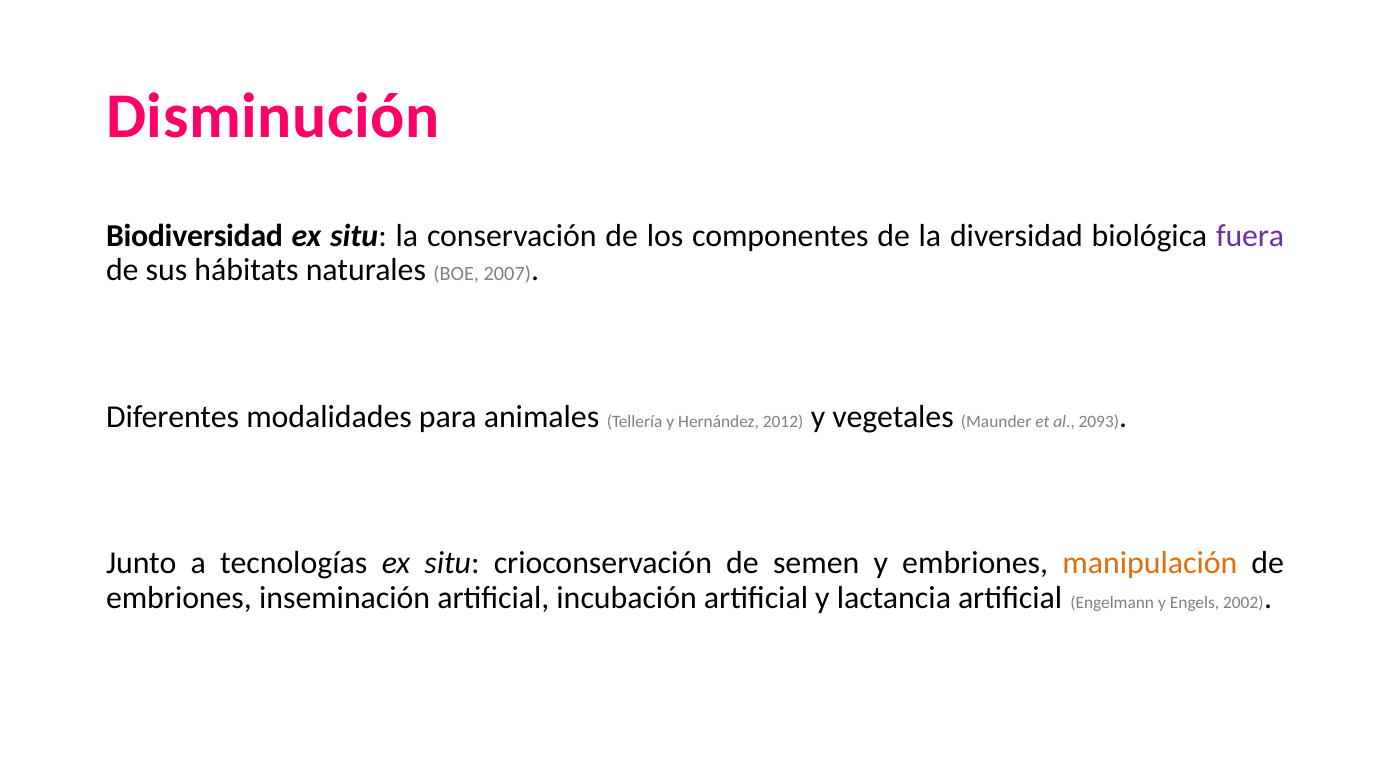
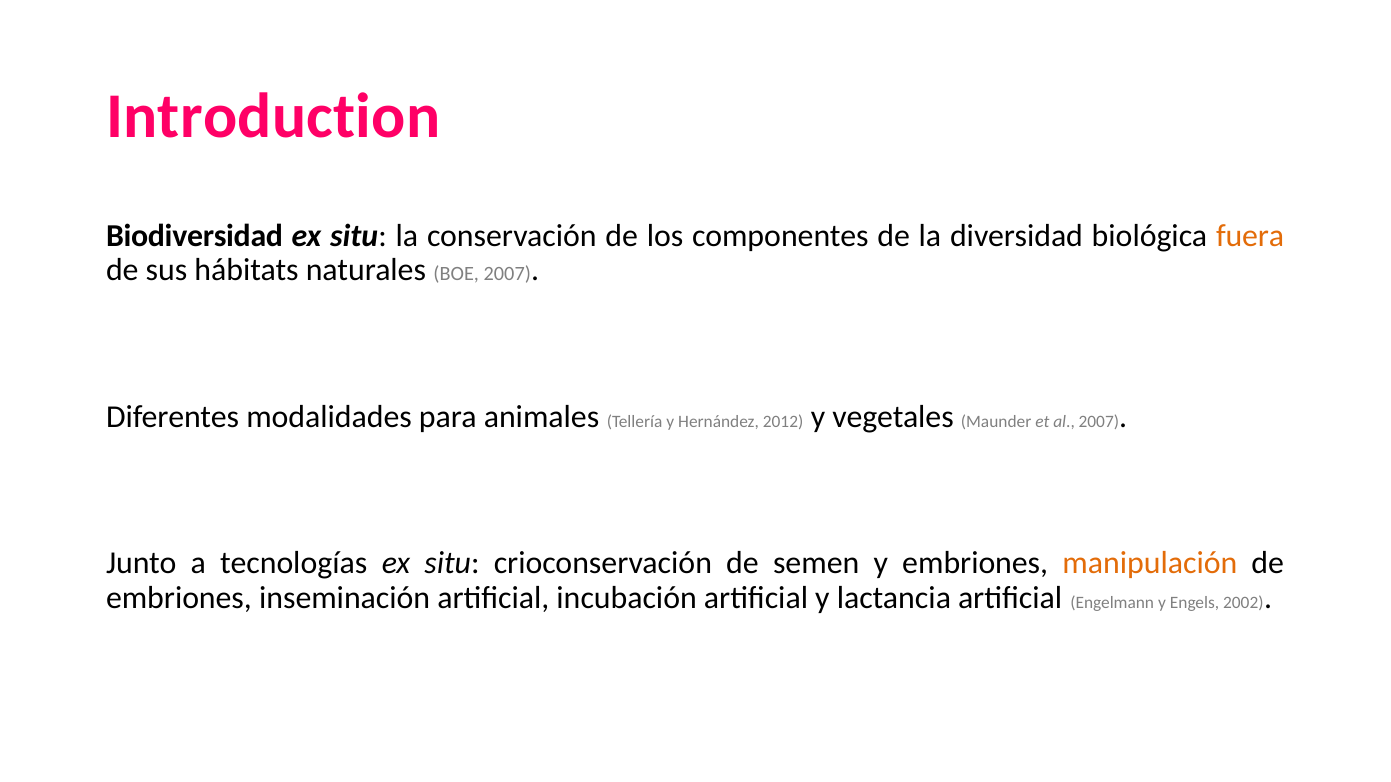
Disminución: Disminución -> Introduction
fuera colour: purple -> orange
al 2093: 2093 -> 2007
